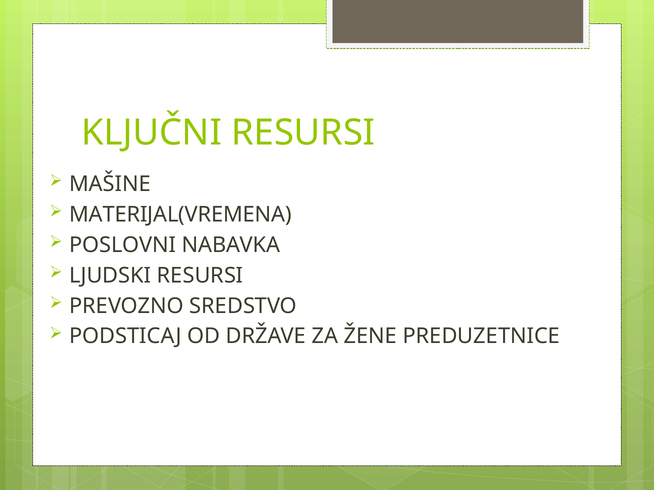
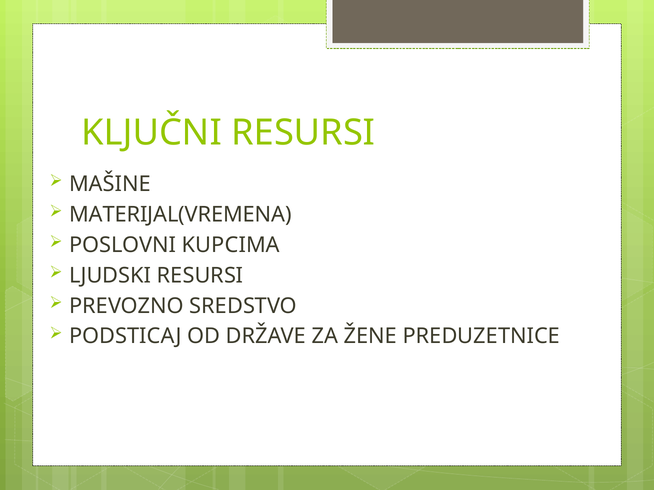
NABAVKA: NABAVKA -> KUPCIMA
